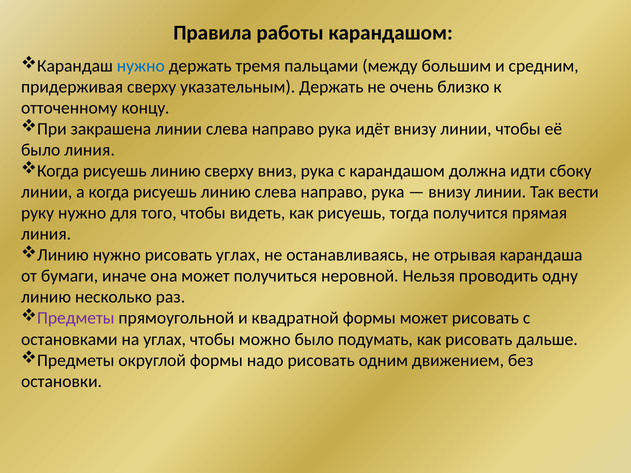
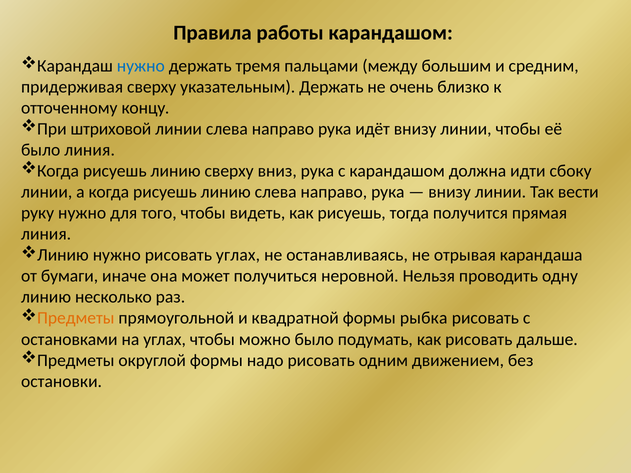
закрашена: закрашена -> штриховой
Предметы at (76, 318) colour: purple -> orange
формы может: может -> рыбка
